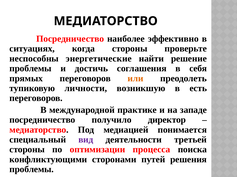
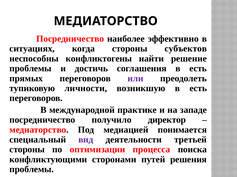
проверьте: проверьте -> субъектов
энергетические: энергетические -> конфликтогены
соглашения в себя: себя -> есть
или colour: orange -> purple
